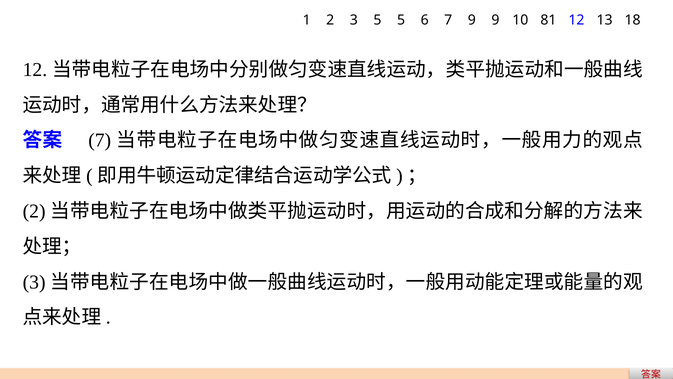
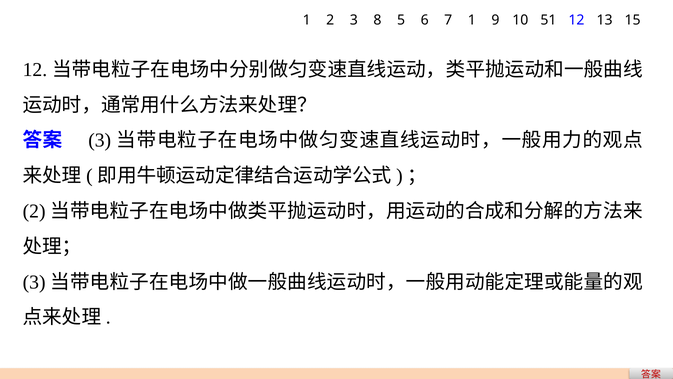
3 5: 5 -> 8
7 9: 9 -> 1
81: 81 -> 51
18: 18 -> 15
7 at (100, 140): 7 -> 3
